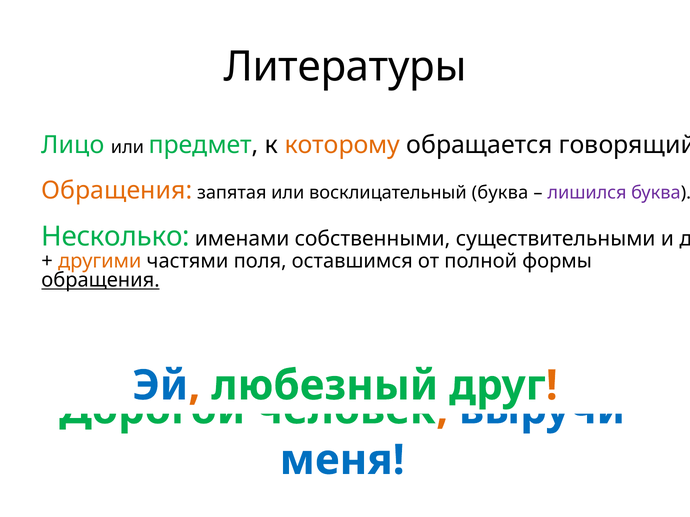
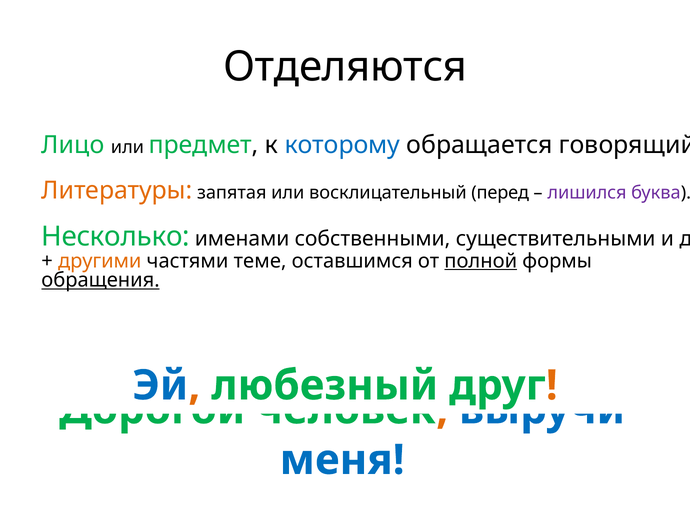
Литературы: Литературы -> Отделяются
которому colour: orange -> blue
Обращения at (117, 191): Обращения -> Литературы
восклицательный буква: буква -> перед
поля: поля -> теме
полной underline: none -> present
